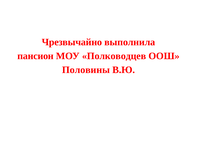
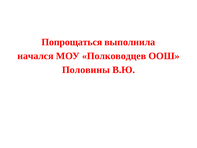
Чрезвычайно: Чрезвычайно -> Попрощаться
пансион: пансион -> начался
